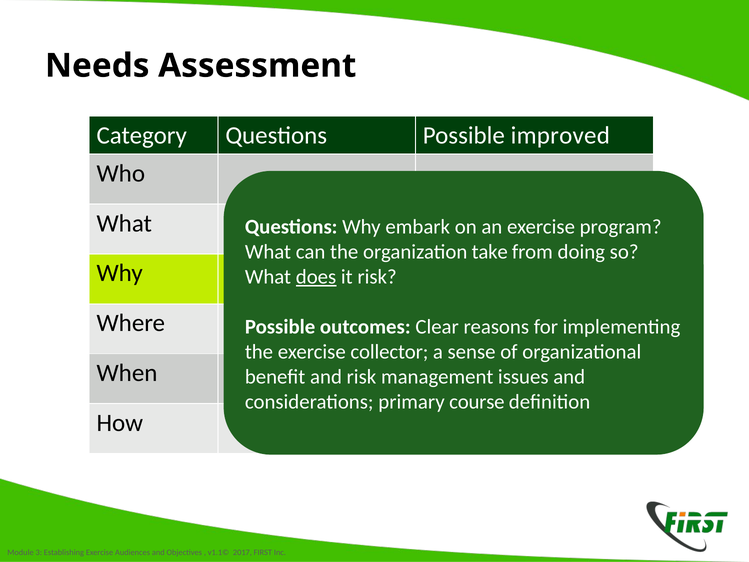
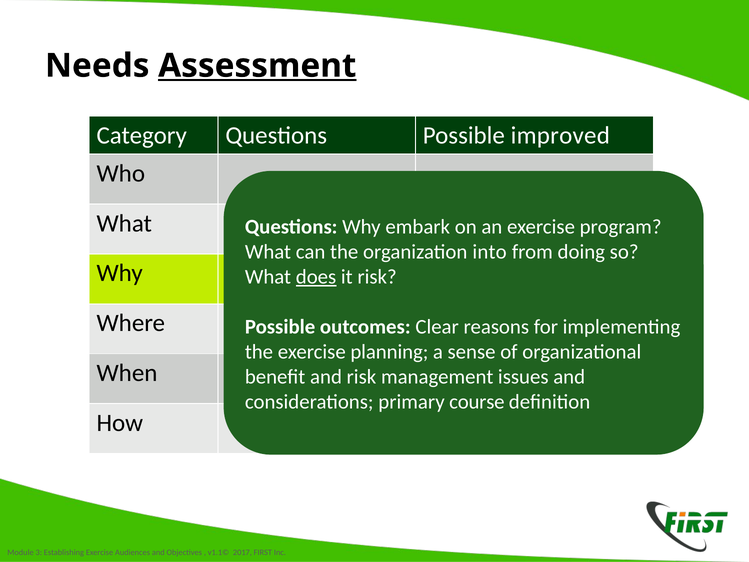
Assessment underline: none -> present
take: take -> into
collector: collector -> planning
